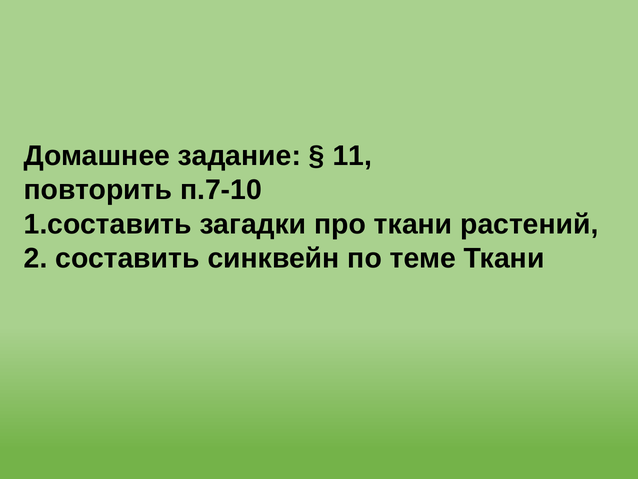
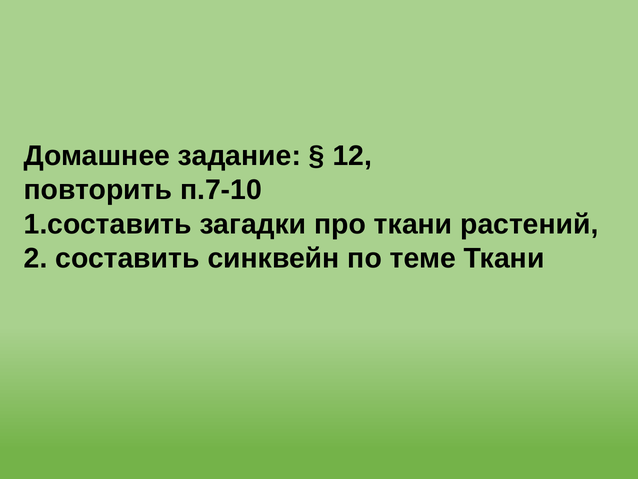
11: 11 -> 12
